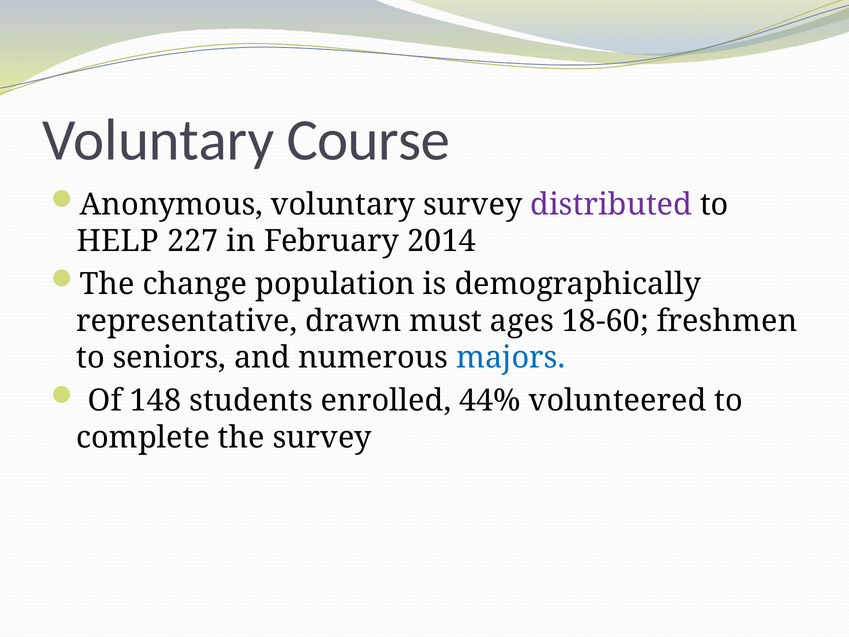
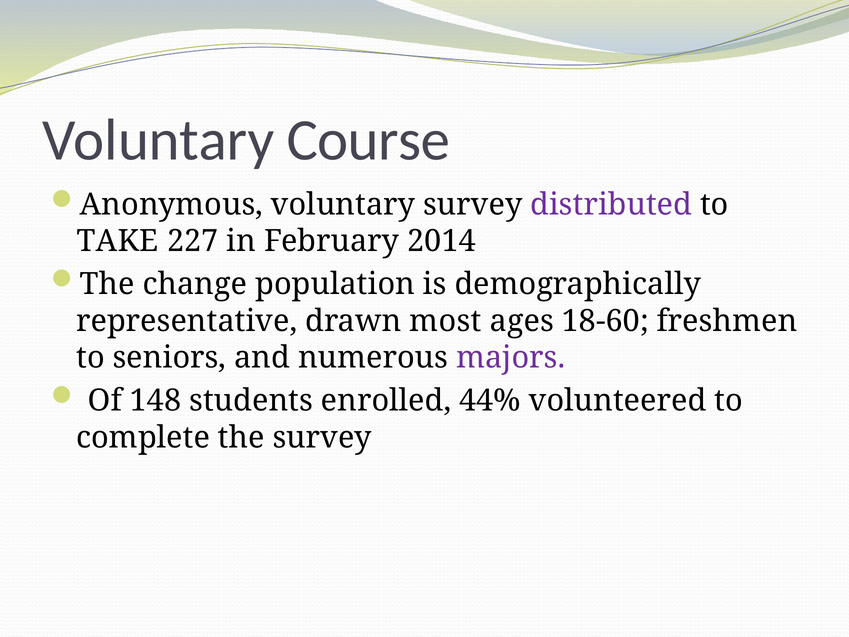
HELP: HELP -> TAKE
must: must -> most
majors colour: blue -> purple
